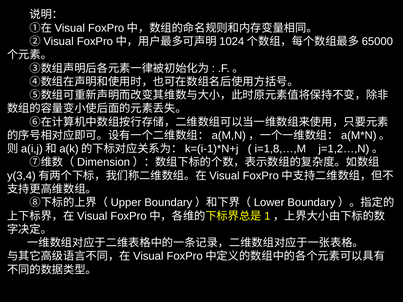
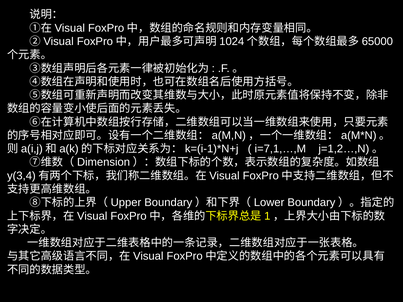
i=1,8,…,M: i=1,8,…,M -> i=7,1,…,M
